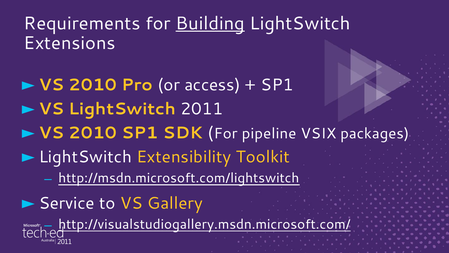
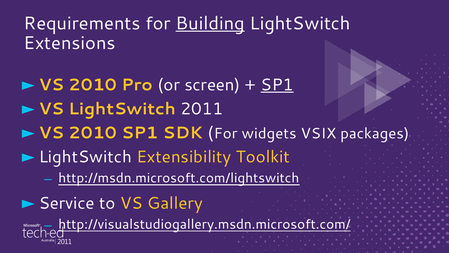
access: access -> screen
SP1 at (277, 85) underline: none -> present
pipeline: pipeline -> widgets
